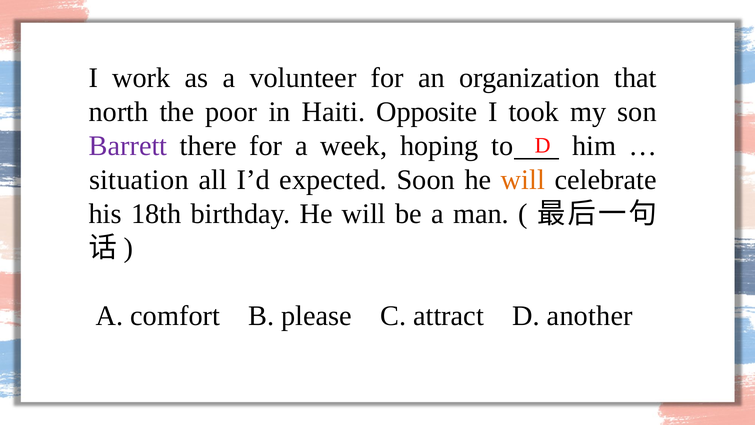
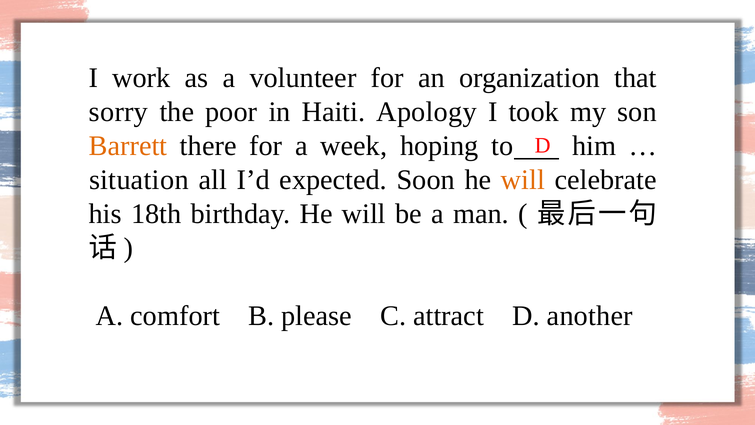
north: north -> sorry
Opposite: Opposite -> Apology
Barrett colour: purple -> orange
